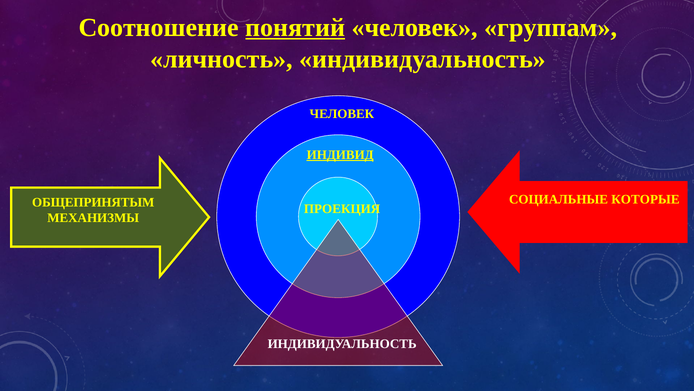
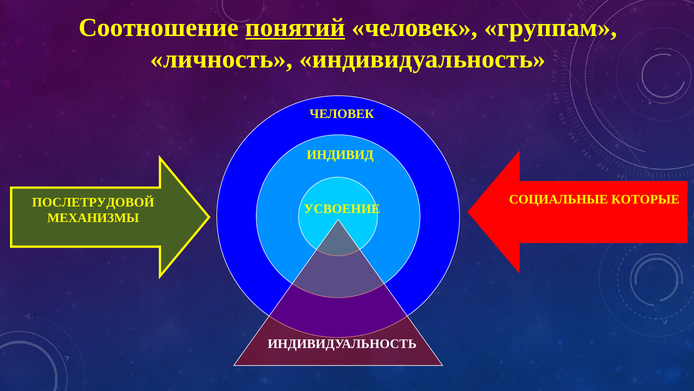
ИНДИВИД underline: present -> none
ОБЩЕПРИНЯТЫМ: ОБЩЕПРИНЯТЫМ -> ПОСЛЕТРУДОВОЙ
ПРОЕКЦИЯ: ПРОЕКЦИЯ -> УСВОЕНИЕ
